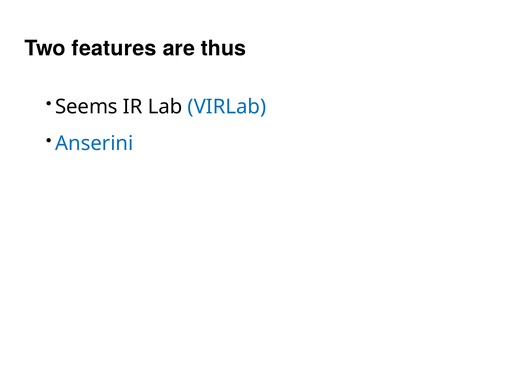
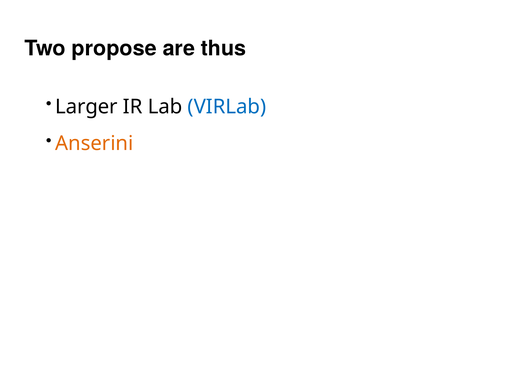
features: features -> propose
Seems: Seems -> Larger
Anserini colour: blue -> orange
